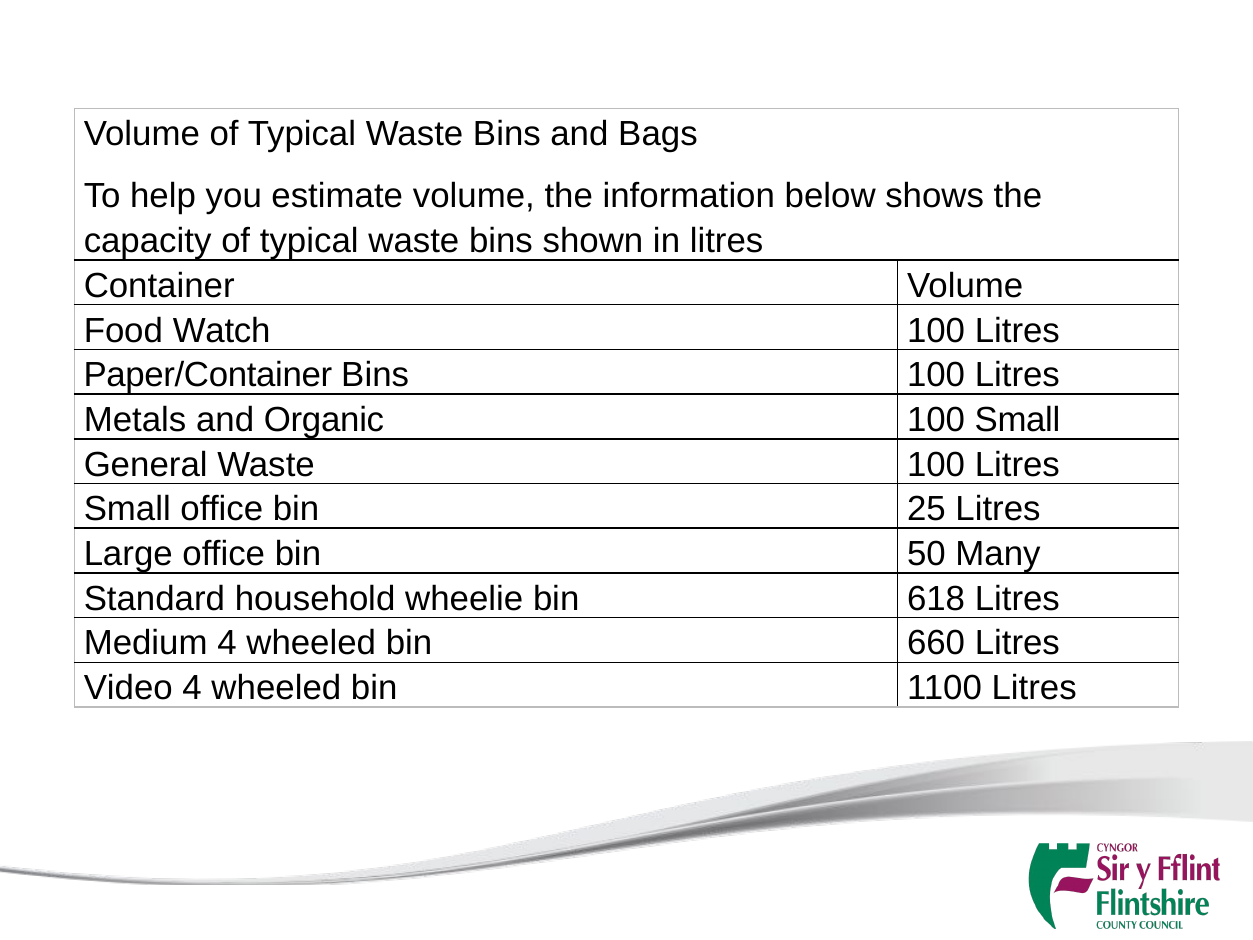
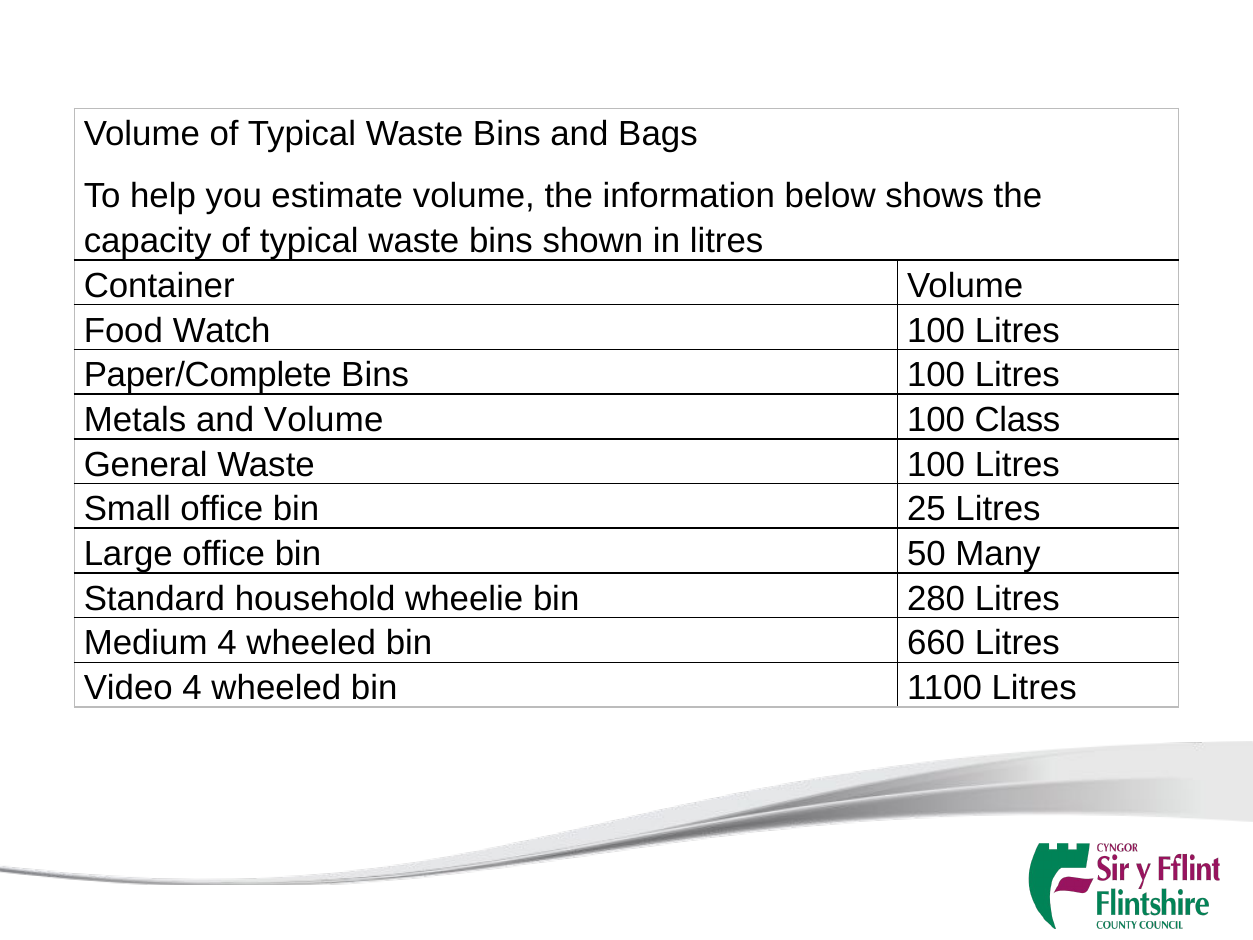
Paper/Container: Paper/Container -> Paper/Complete
and Organic: Organic -> Volume
100 Small: Small -> Class
618: 618 -> 280
